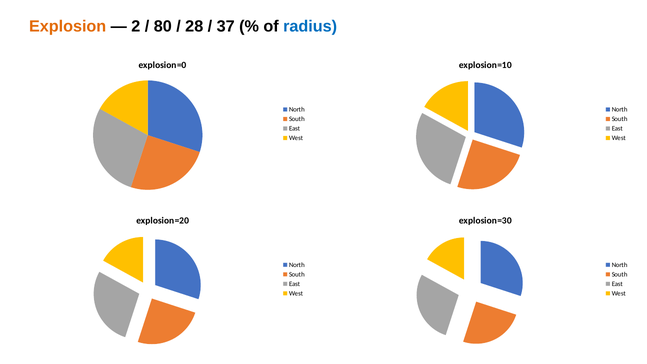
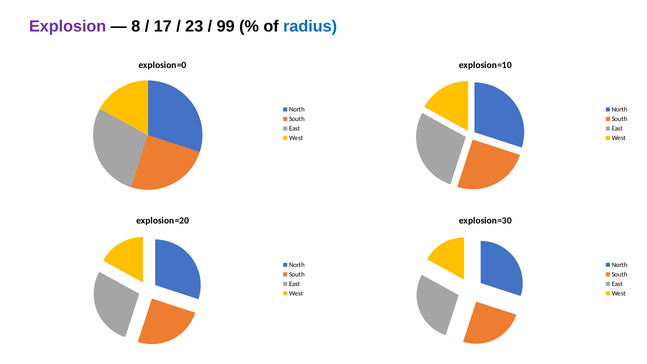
Explosion colour: orange -> purple
2: 2 -> 8
80: 80 -> 17
28: 28 -> 23
37: 37 -> 99
